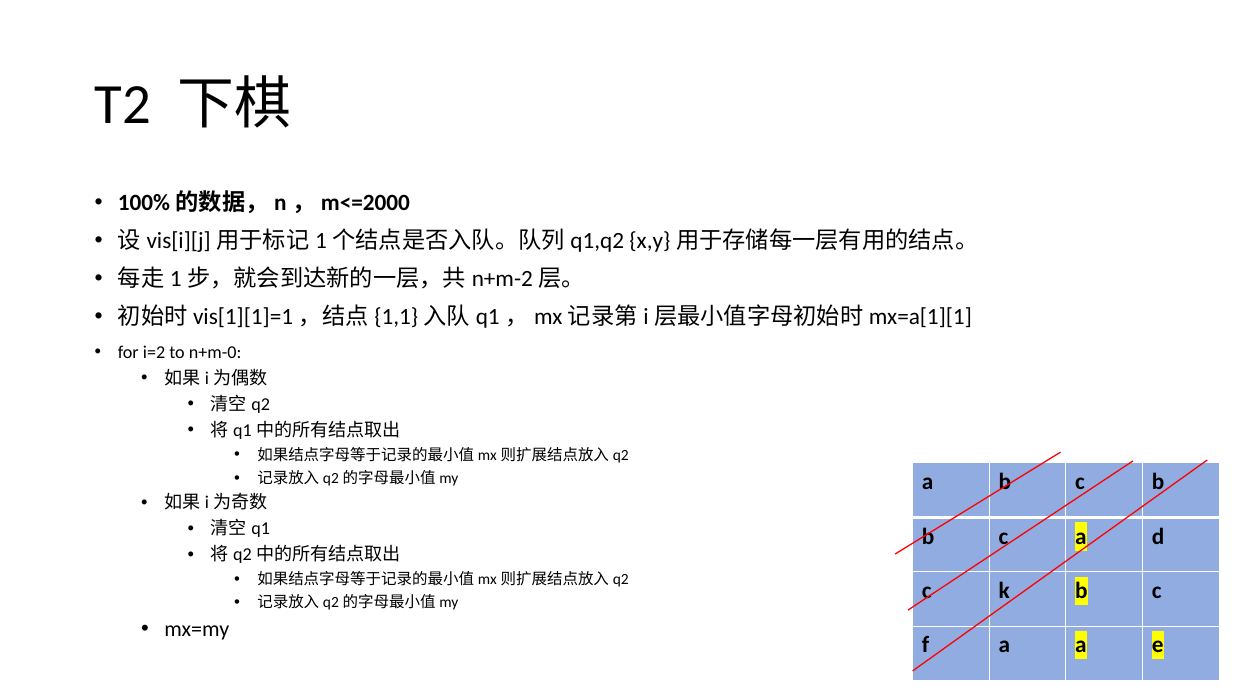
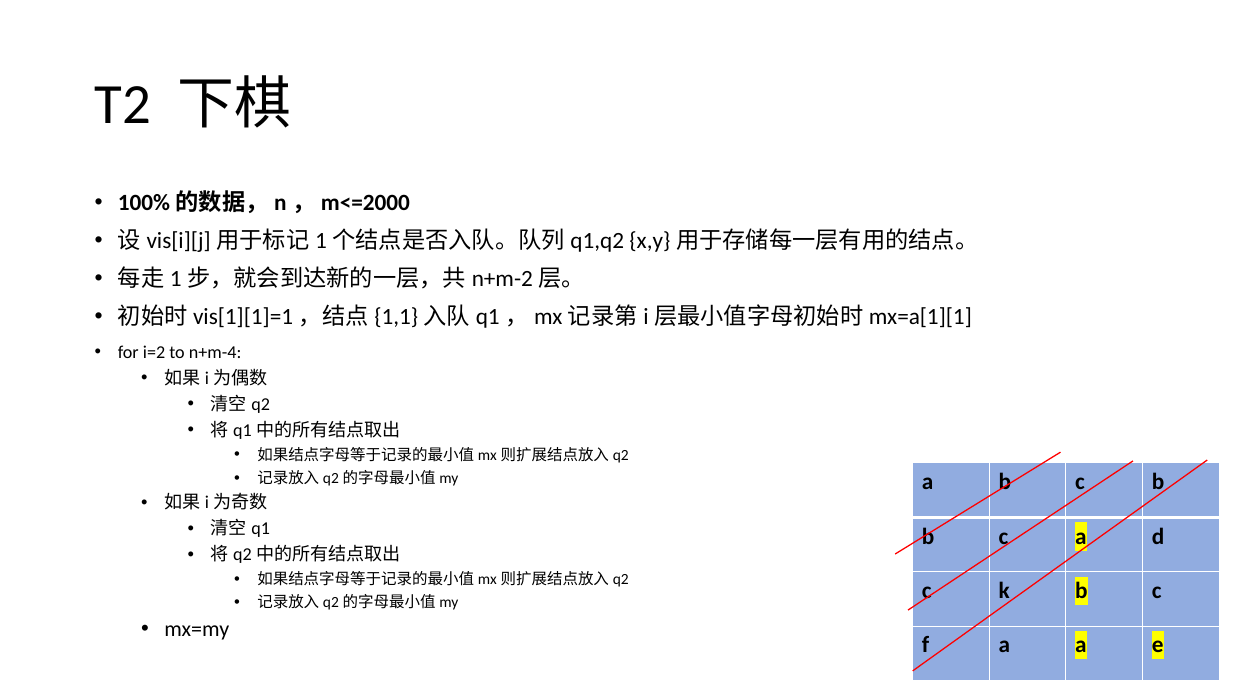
n+m-0: n+m-0 -> n+m-4
